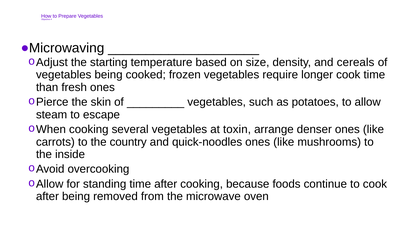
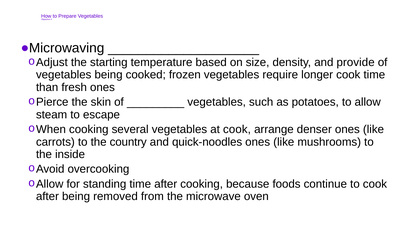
cereals: cereals -> provide
at toxin: toxin -> cook
